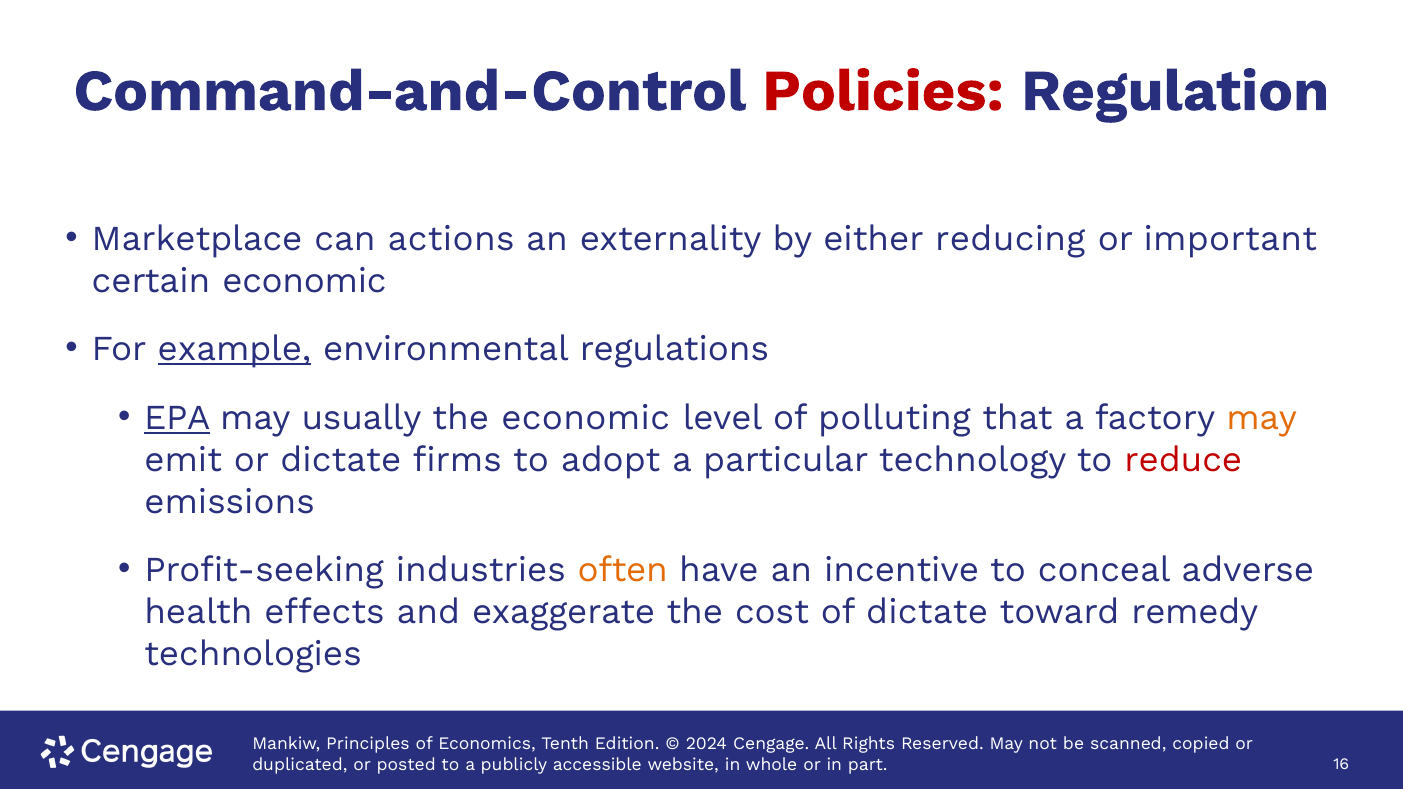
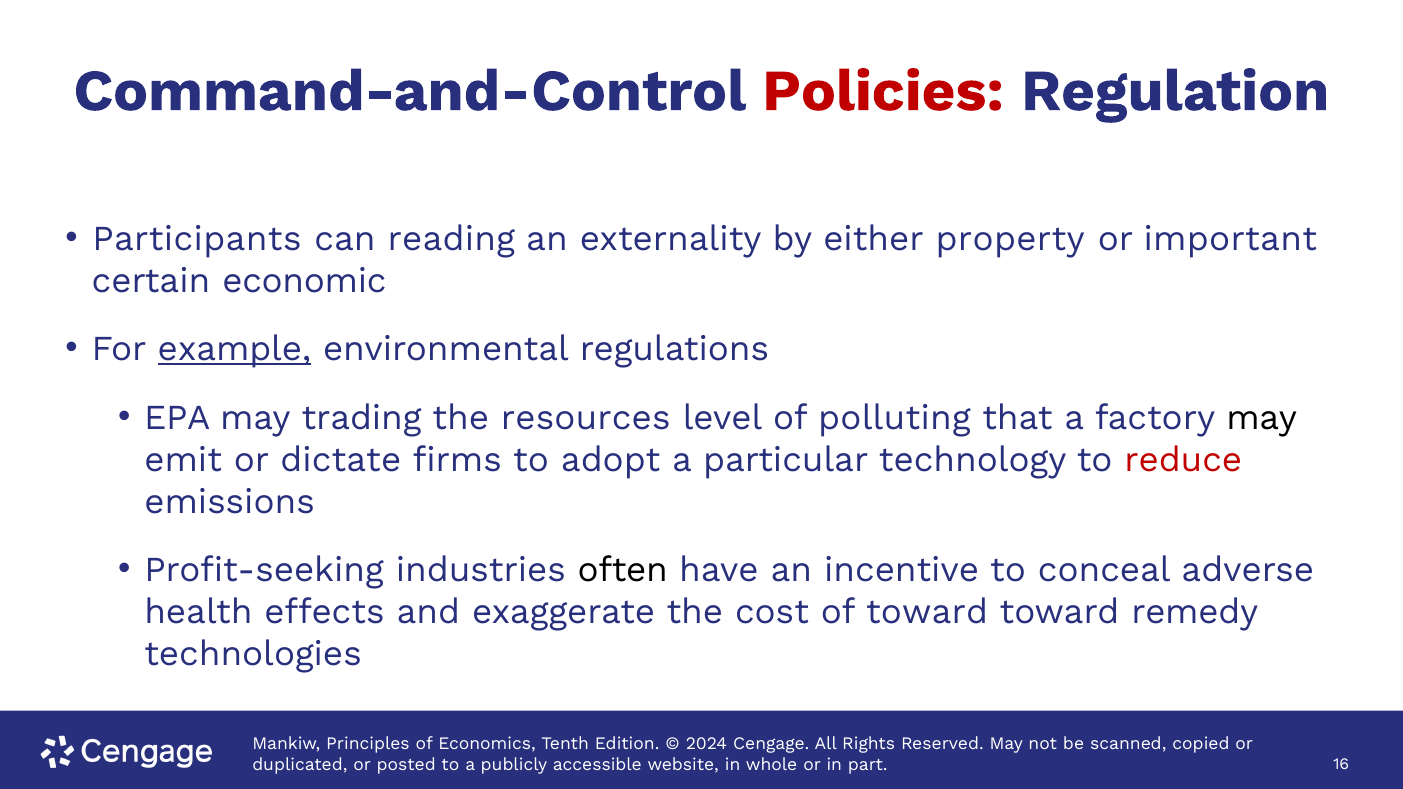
Marketplace: Marketplace -> Participants
actions: actions -> reading
reducing: reducing -> property
EPA underline: present -> none
usually: usually -> trading
the economic: economic -> resources
may at (1262, 418) colour: orange -> black
often colour: orange -> black
of dictate: dictate -> toward
